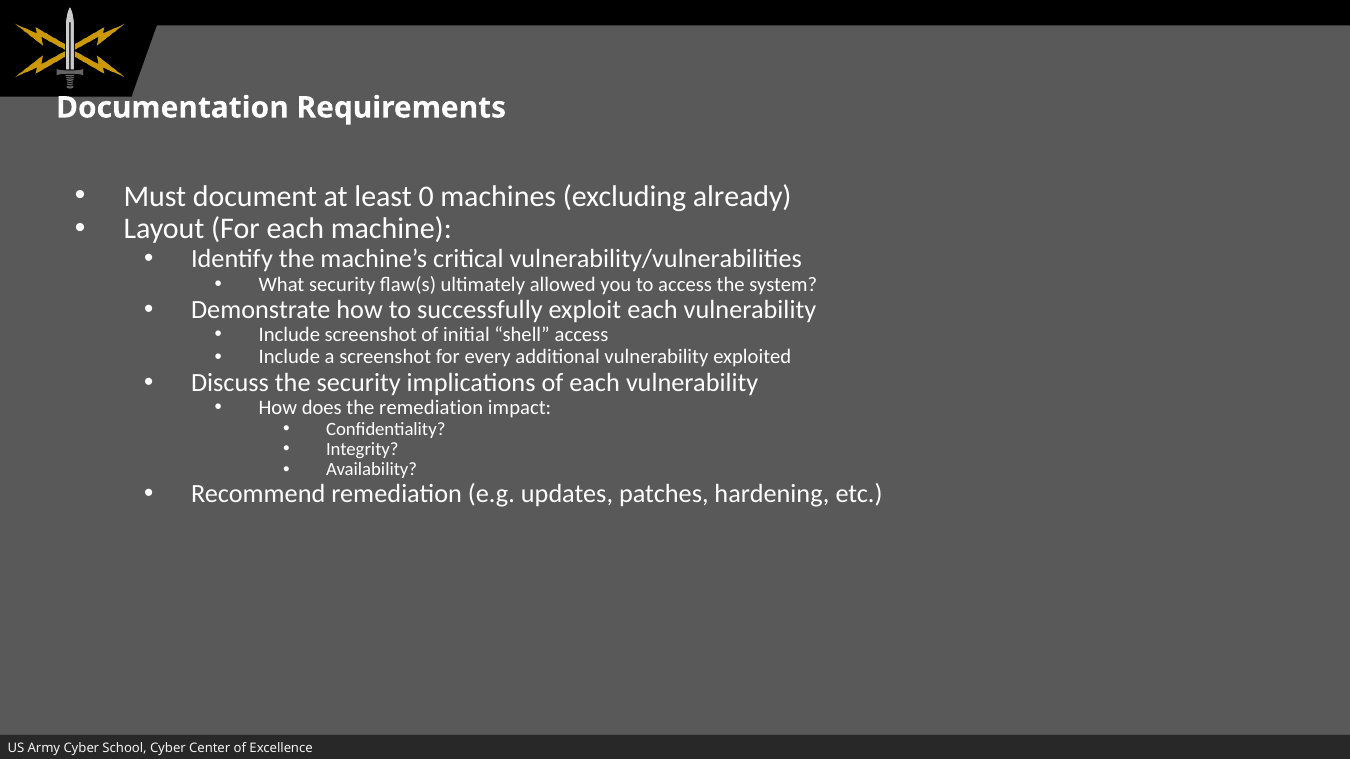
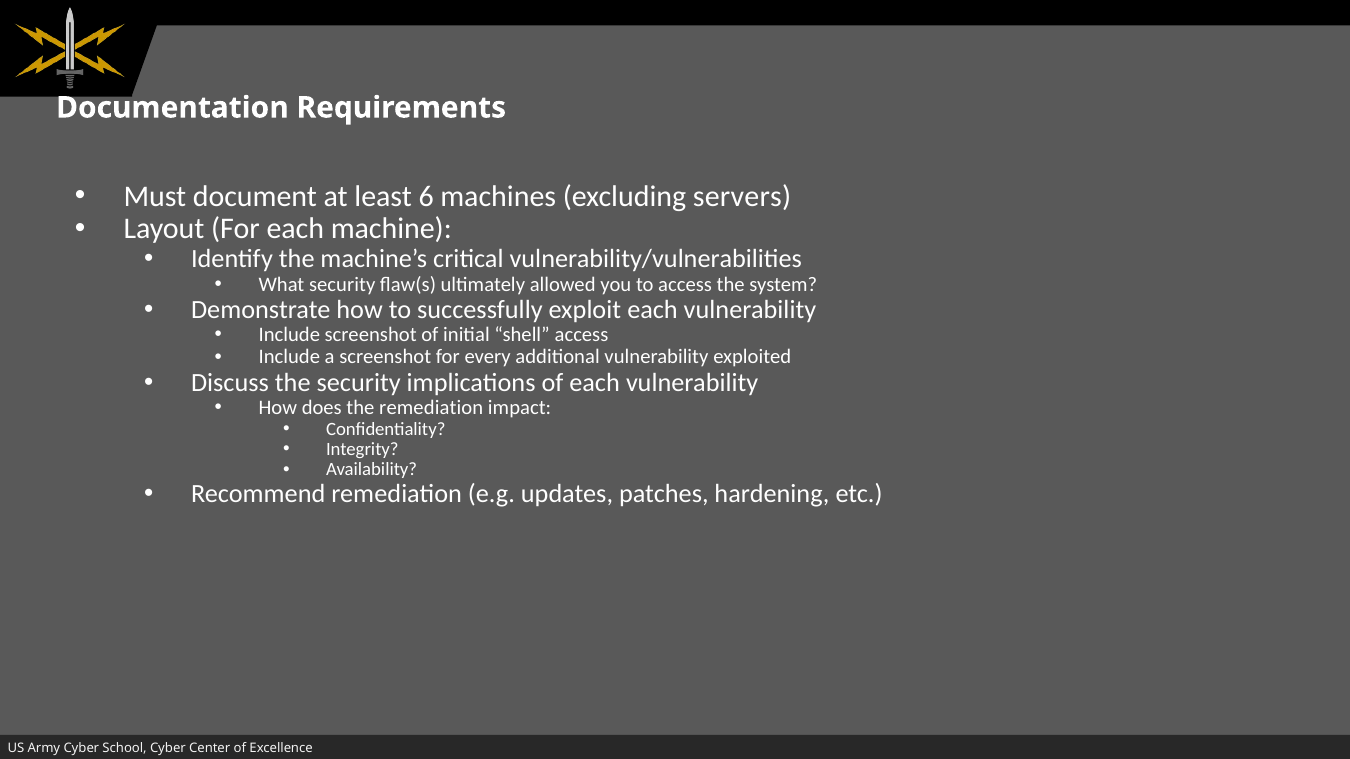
0: 0 -> 6
already: already -> servers
